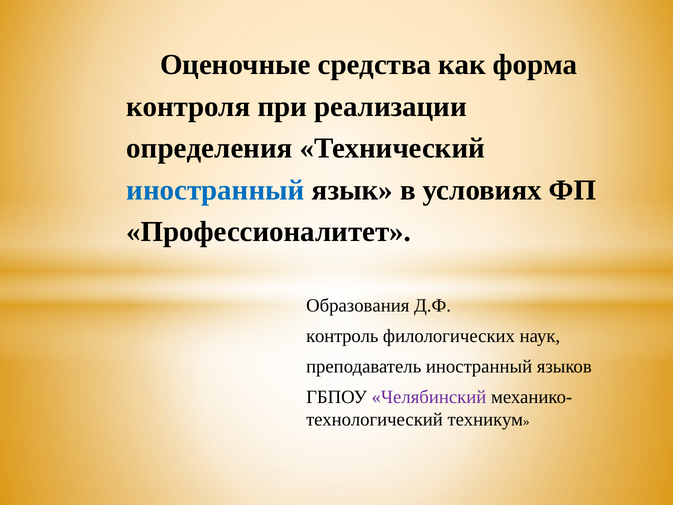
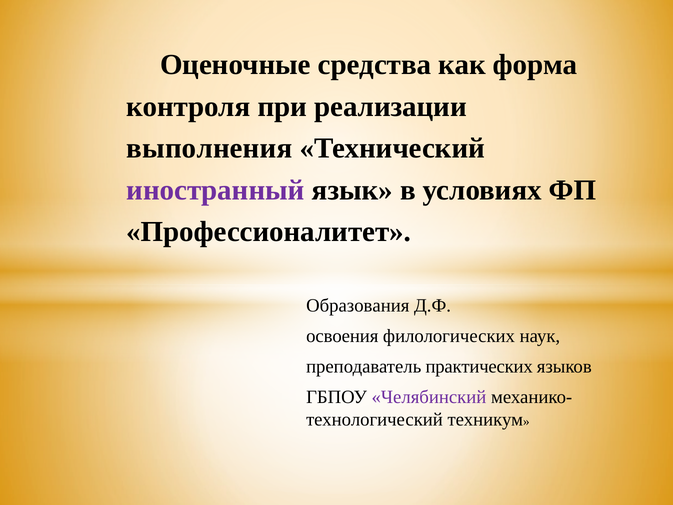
определения: определения -> выполнения
иностранный at (216, 190) colour: blue -> purple
контроль: контроль -> освоения
преподаватель иностранный: иностранный -> практических
